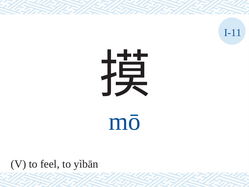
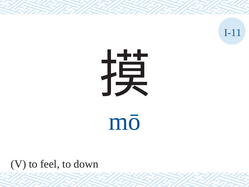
yìbān: yìbān -> down
